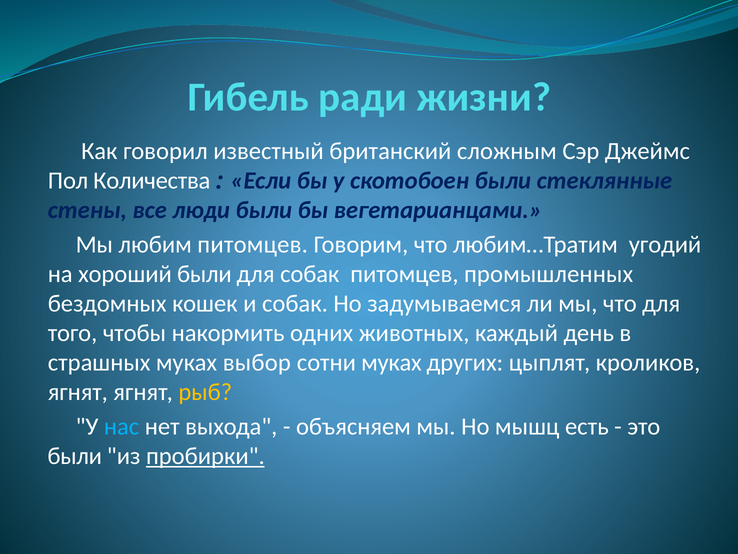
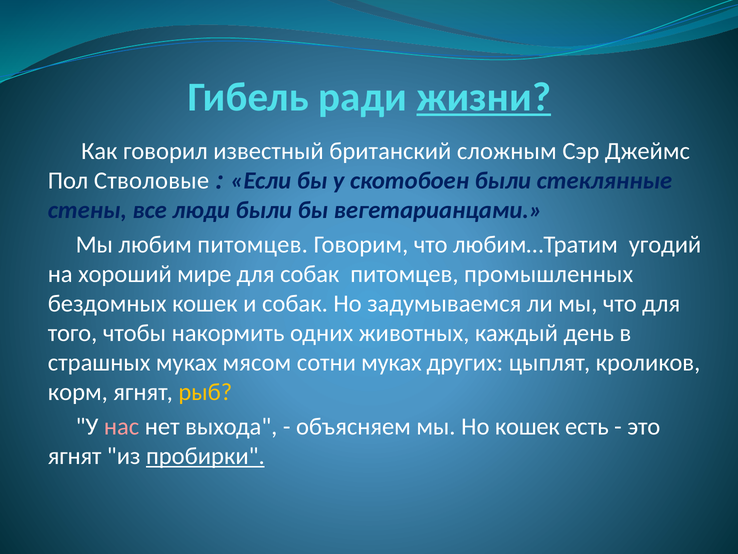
жизни underline: none -> present
Количества: Количества -> Стволовые
хороший были: были -> мире
выбор: выбор -> мясом
ягнят at (78, 392): ягнят -> корм
нас colour: light blue -> pink
Но мышц: мышц -> кошек
были at (75, 456): были -> ягнят
